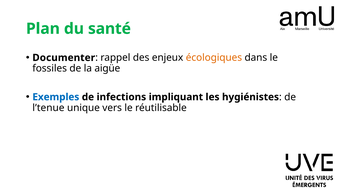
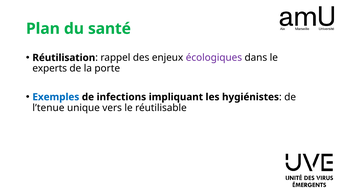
Documenter: Documenter -> Réutilisation
écologiques colour: orange -> purple
fossiles: fossiles -> experts
aigüe: aigüe -> porte
